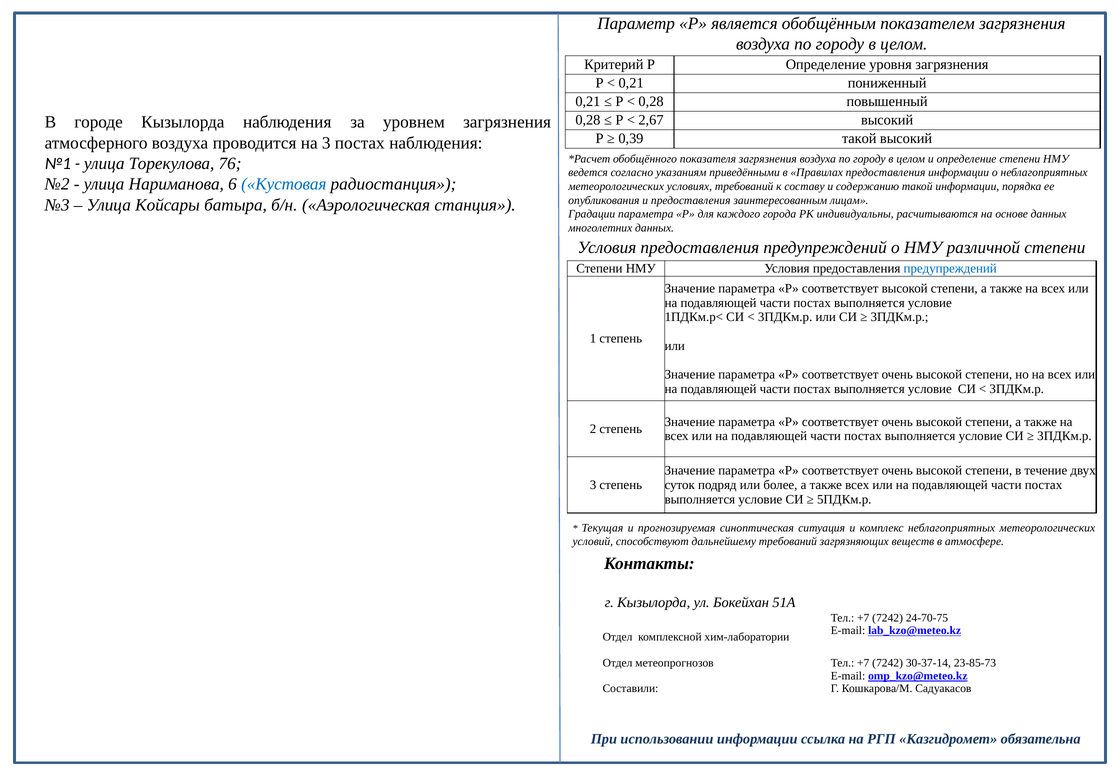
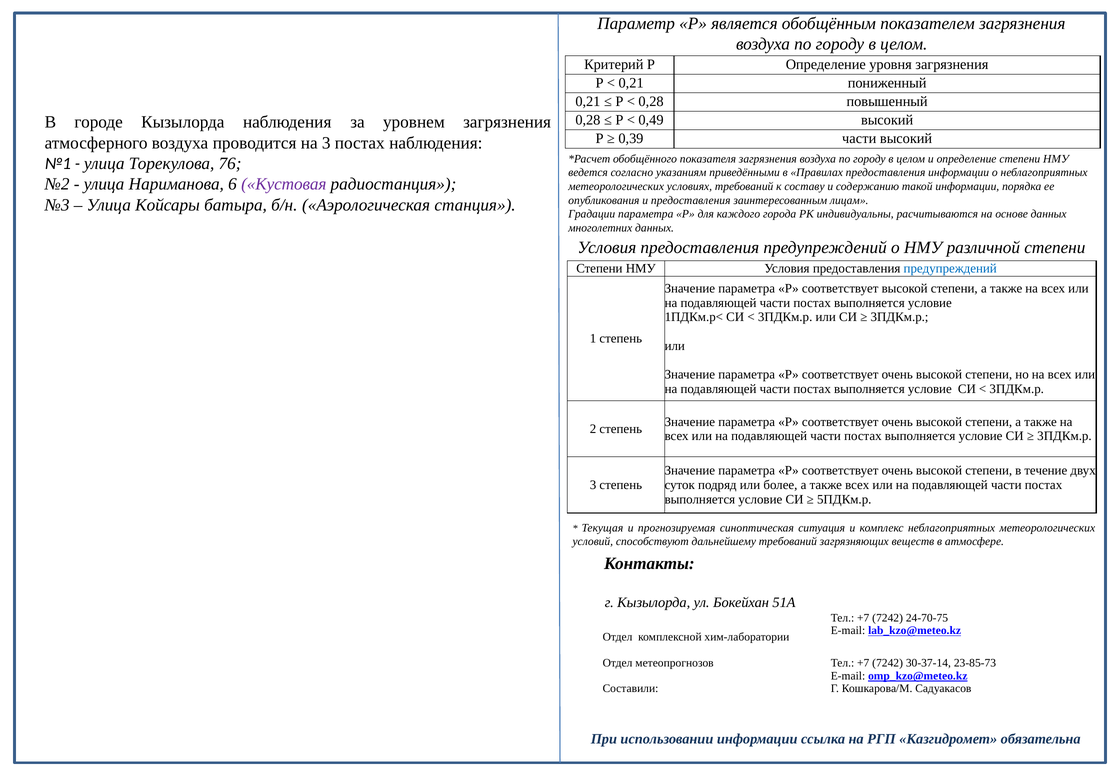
2,67: 2,67 -> 0,49
0,39 такой: такой -> части
Кустовая colour: blue -> purple
